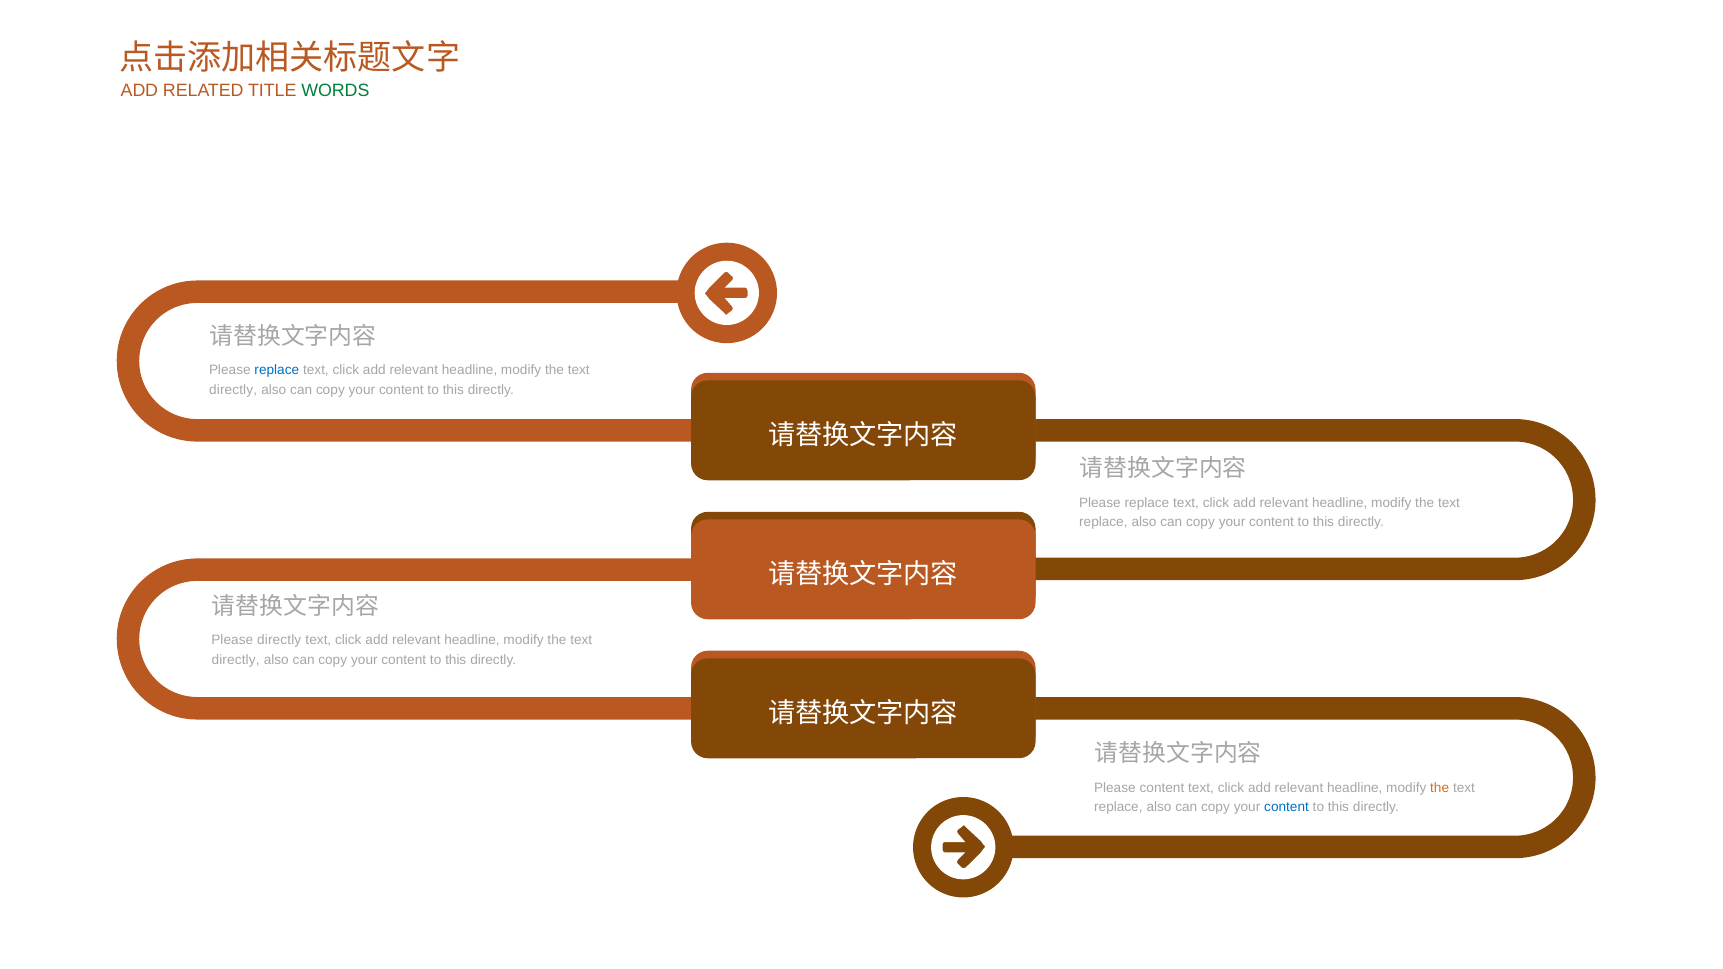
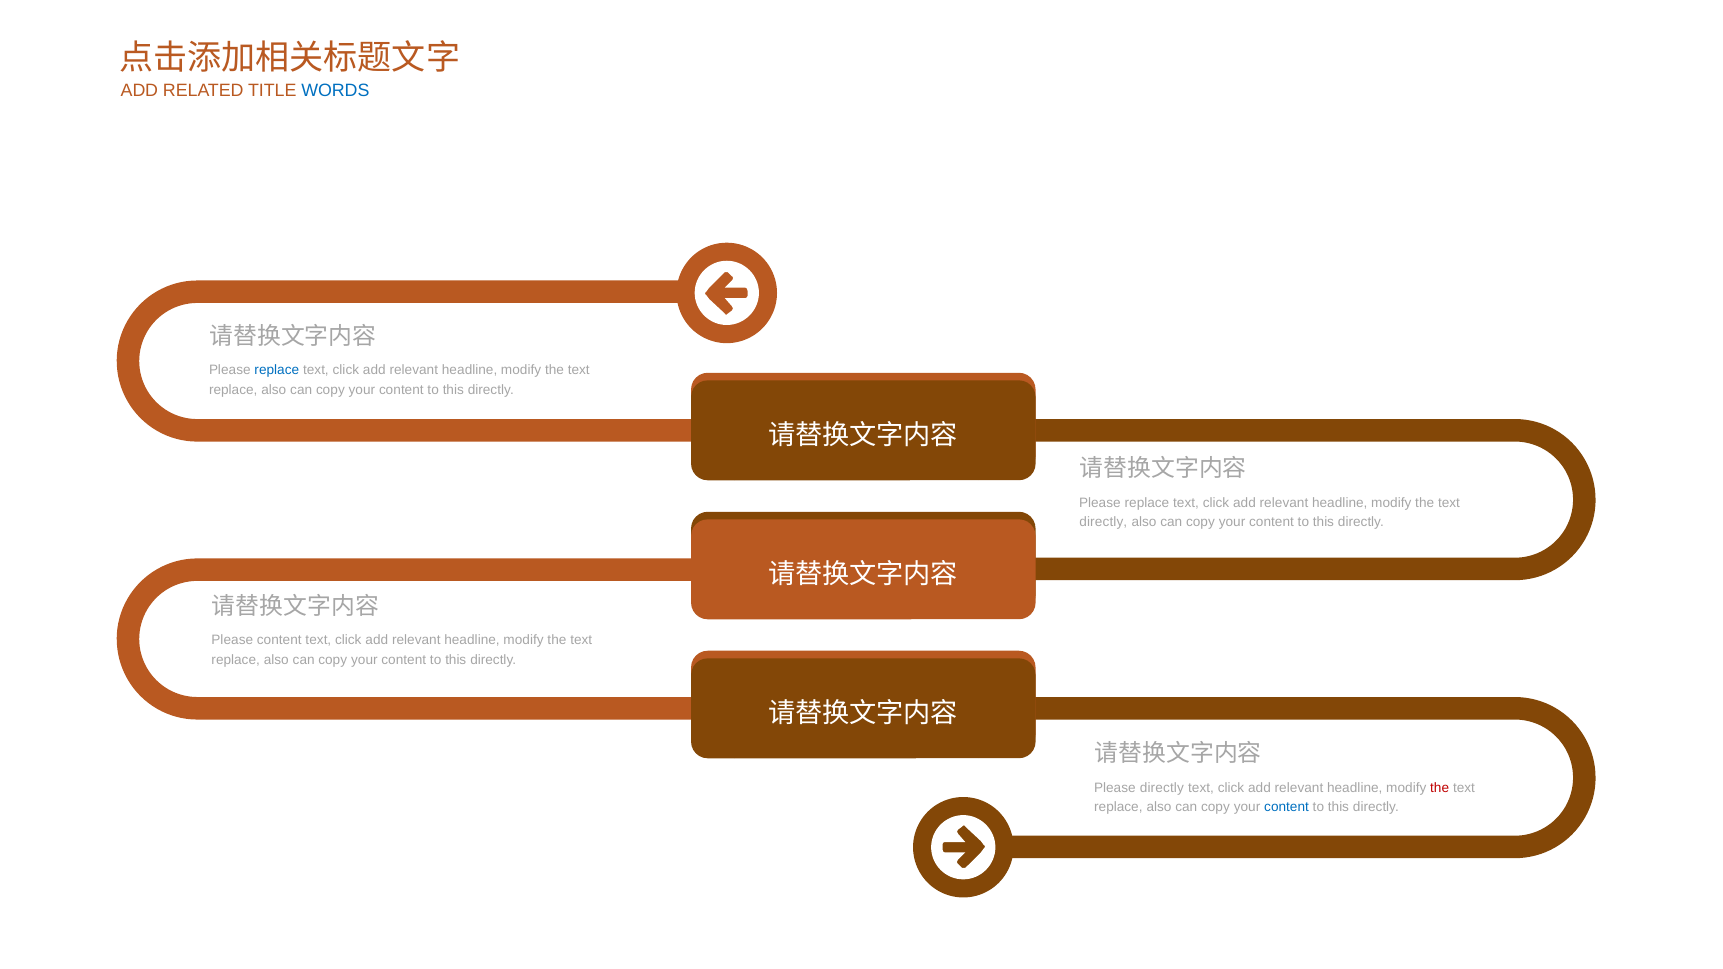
WORDS colour: green -> blue
directly at (233, 390): directly -> replace
replace at (1103, 522): replace -> directly
Please directly: directly -> content
directly at (236, 660): directly -> replace
Please content: content -> directly
the at (1440, 788) colour: orange -> red
